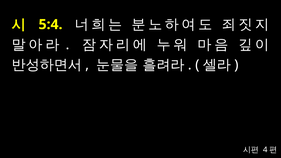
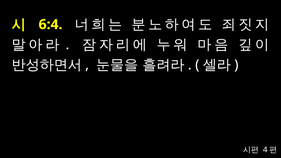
5:4: 5:4 -> 6:4
